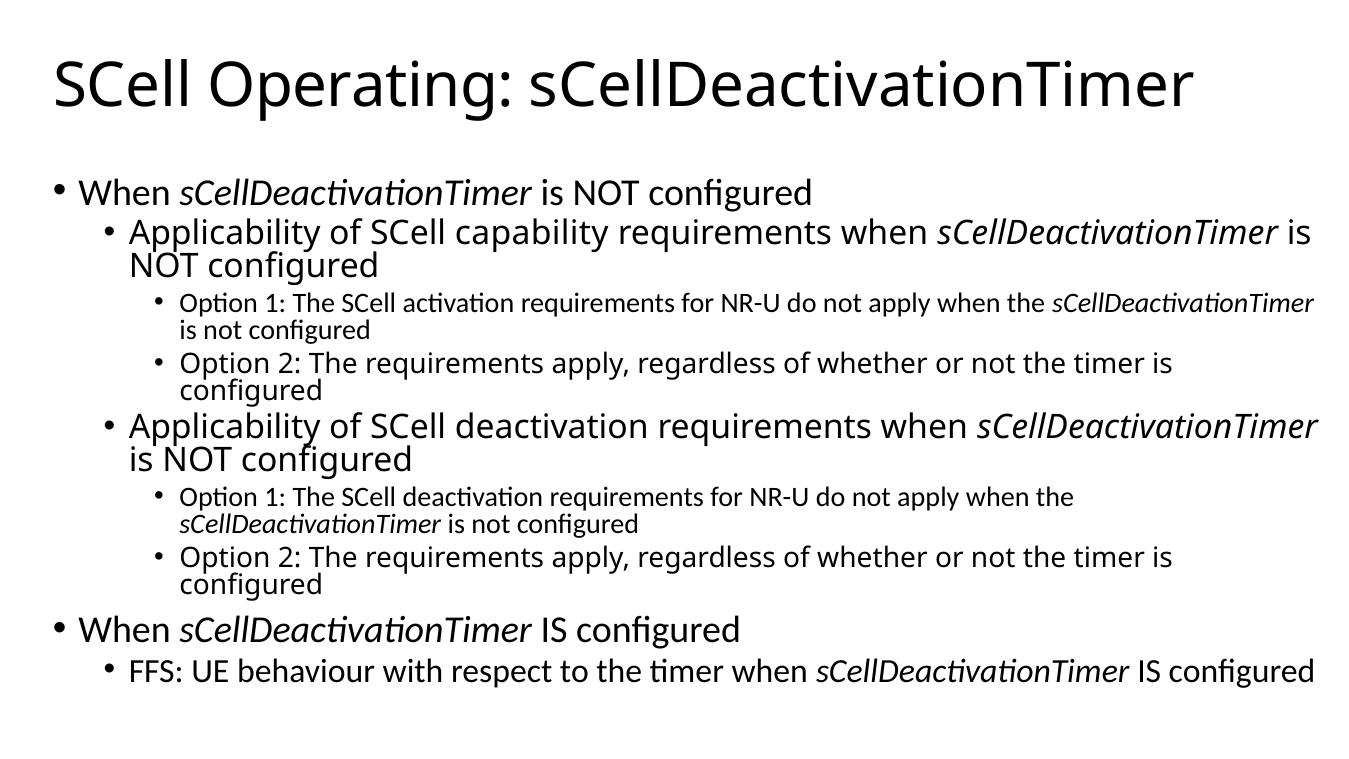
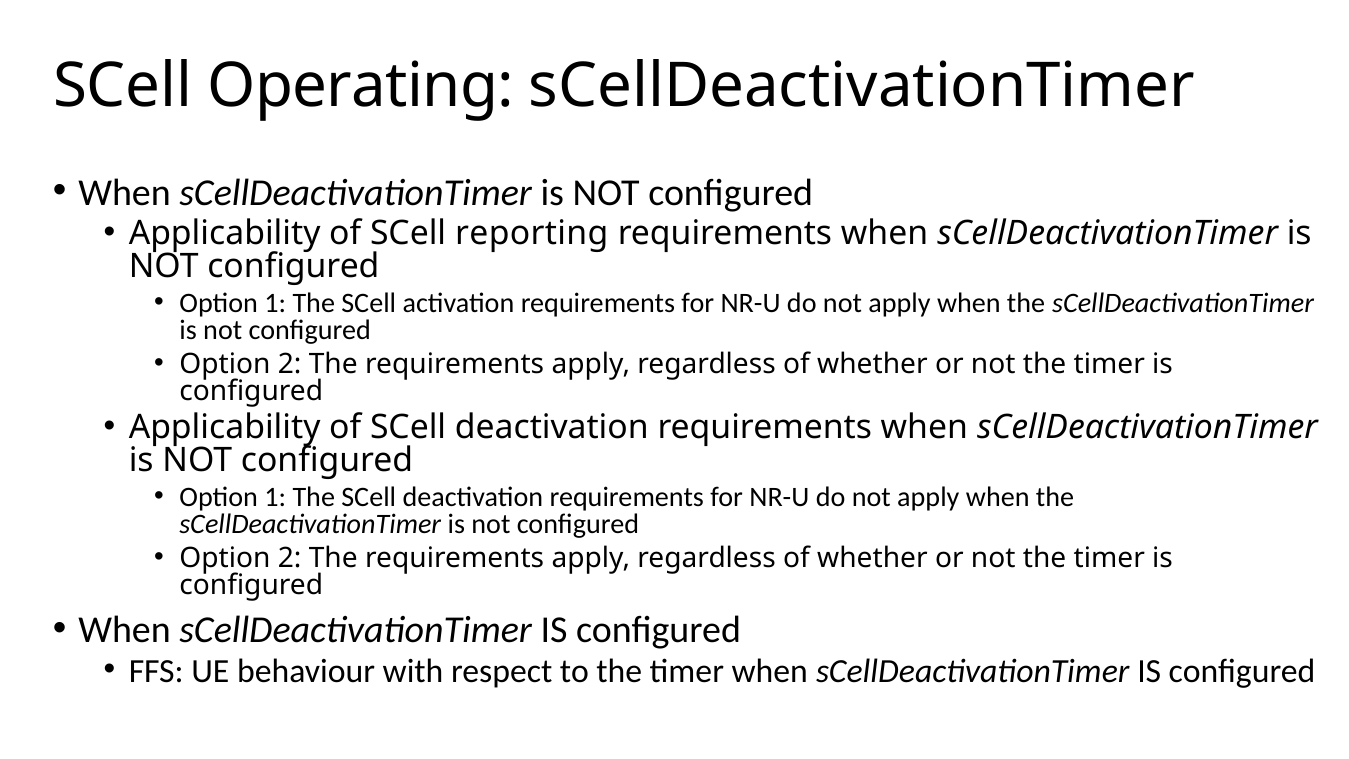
capability: capability -> reporting
